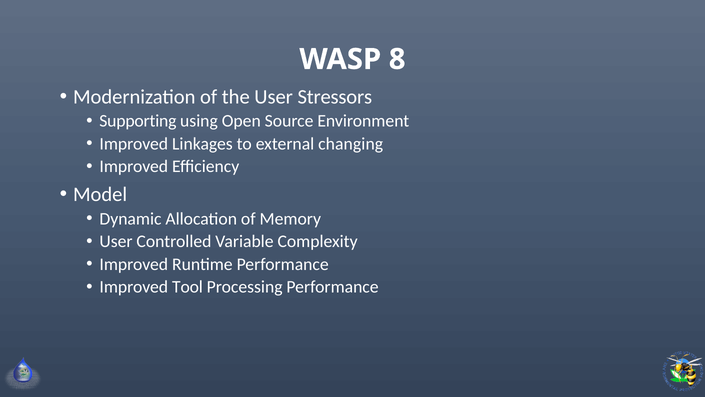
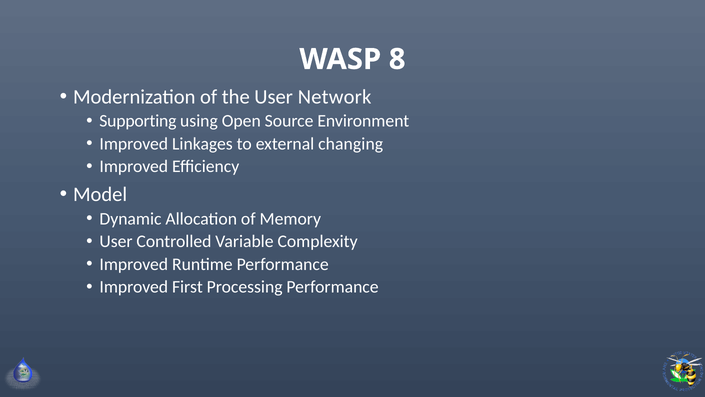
Stressors: Stressors -> Network
Tool: Tool -> First
